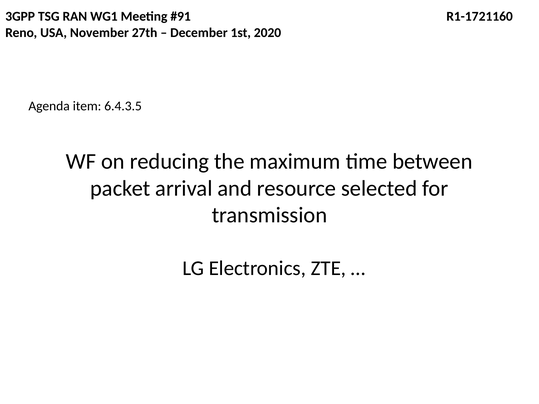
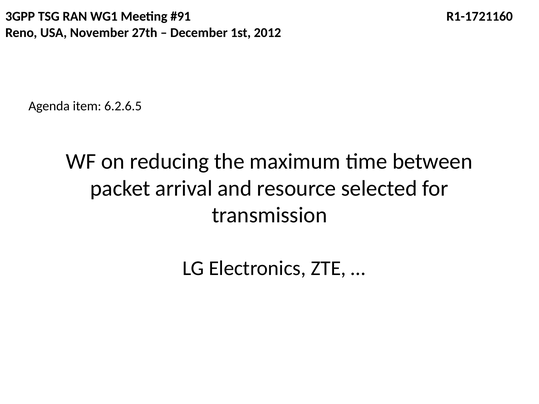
2020: 2020 -> 2012
6.4.3.5: 6.4.3.5 -> 6.2.6.5
